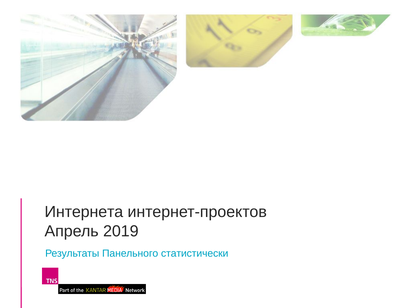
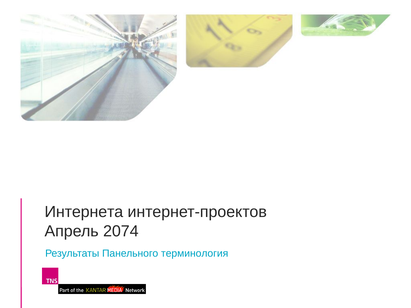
2019: 2019 -> 2074
статистически: статистически -> терминология
